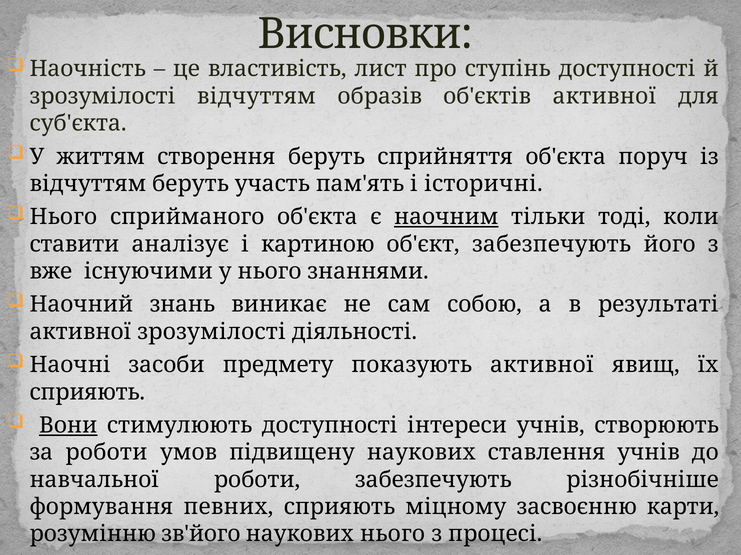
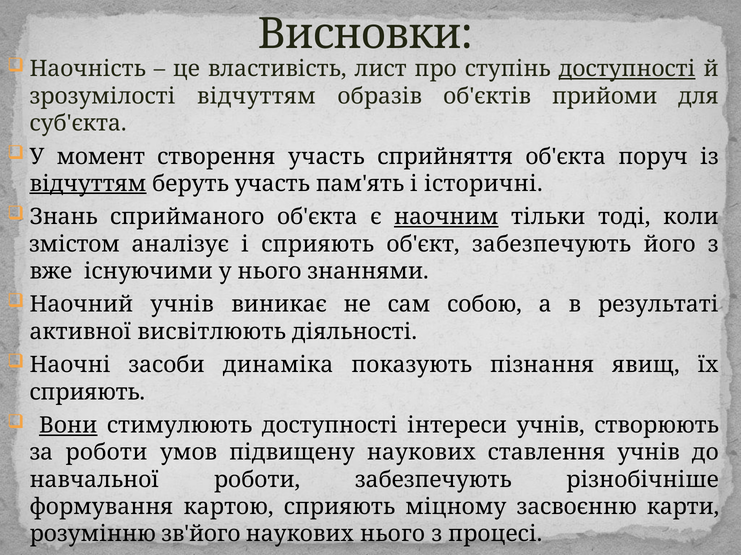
доступності at (627, 69) underline: none -> present
об'єктів активної: активної -> прийоми
життям: життям -> момент
створення беруть: беруть -> участь
відчуттям at (88, 184) underline: none -> present
Нього at (63, 217): Нього -> Знань
ставити: ставити -> змістом
і картиною: картиною -> сприяють
Наочний знань: знань -> учнів
активної зрозумілості: зрозумілості -> висвітлюють
предмету: предмету -> динаміка
показують активної: активної -> пізнання
певних: певних -> картою
